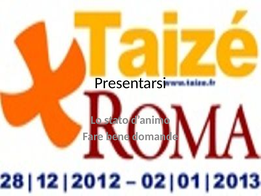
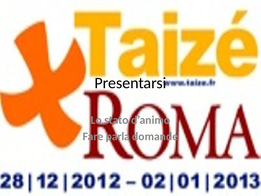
bene: bene -> parla
